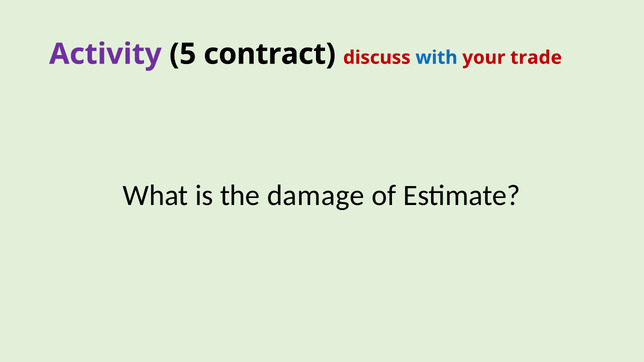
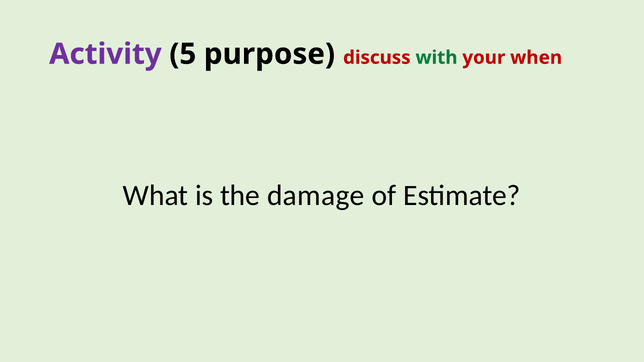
contract: contract -> purpose
with colour: blue -> green
trade: trade -> when
